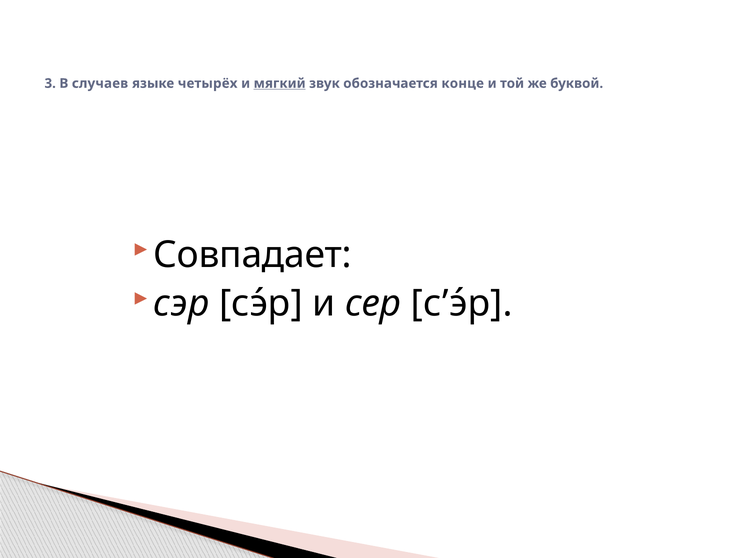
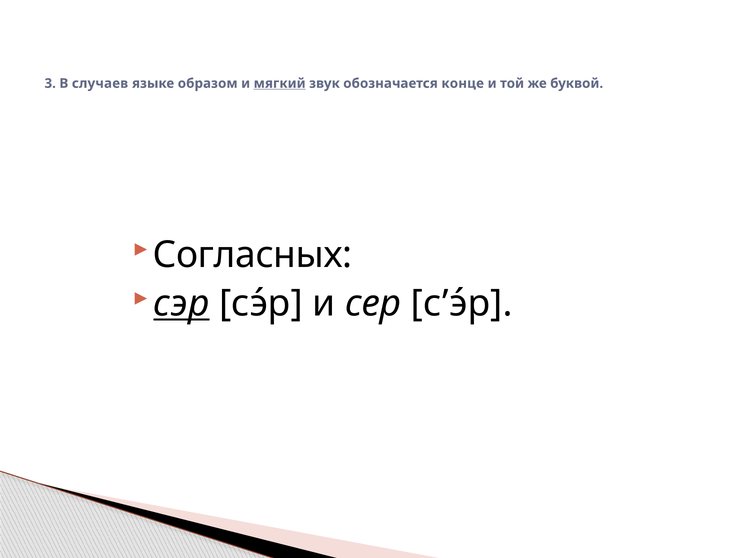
четырёх: четырёх -> образом
Совпадает: Совпадает -> Согласных
сэр underline: none -> present
